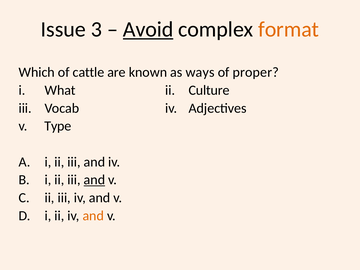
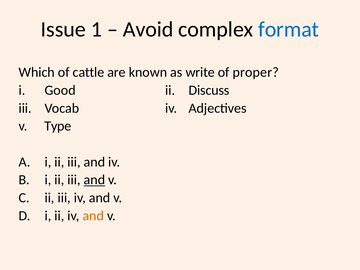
3: 3 -> 1
Avoid underline: present -> none
format colour: orange -> blue
ways: ways -> write
What: What -> Good
Culture: Culture -> Discuss
